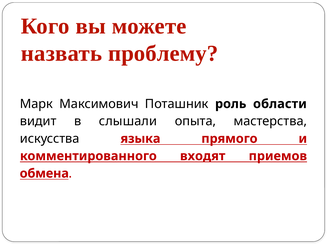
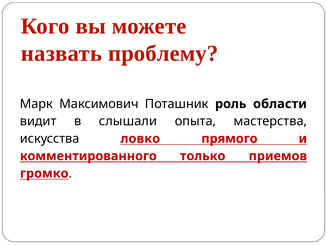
языка: языка -> ловко
входят: входят -> только
обмена: обмена -> громко
